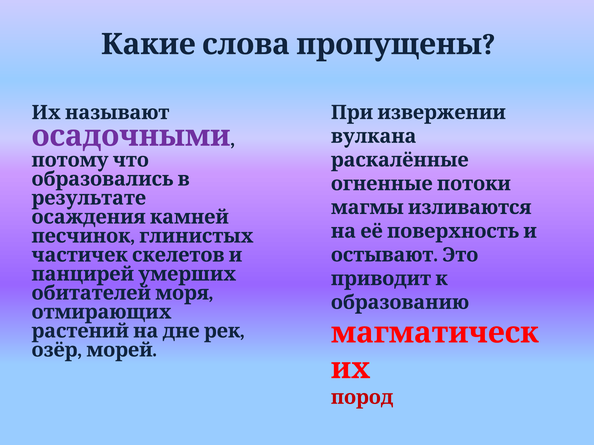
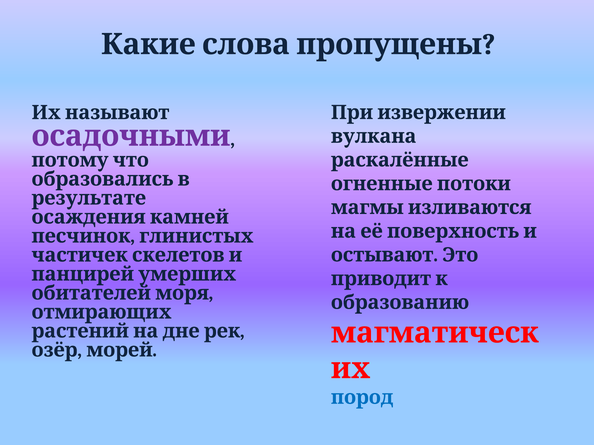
пород colour: red -> blue
